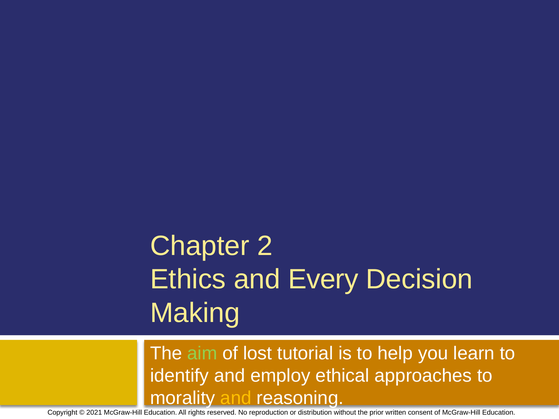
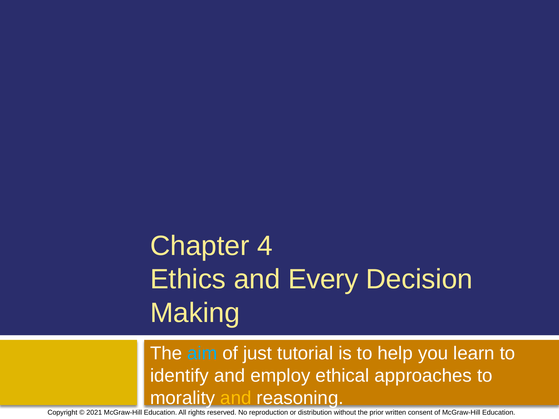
2: 2 -> 4
aim colour: light green -> light blue
lost: lost -> just
